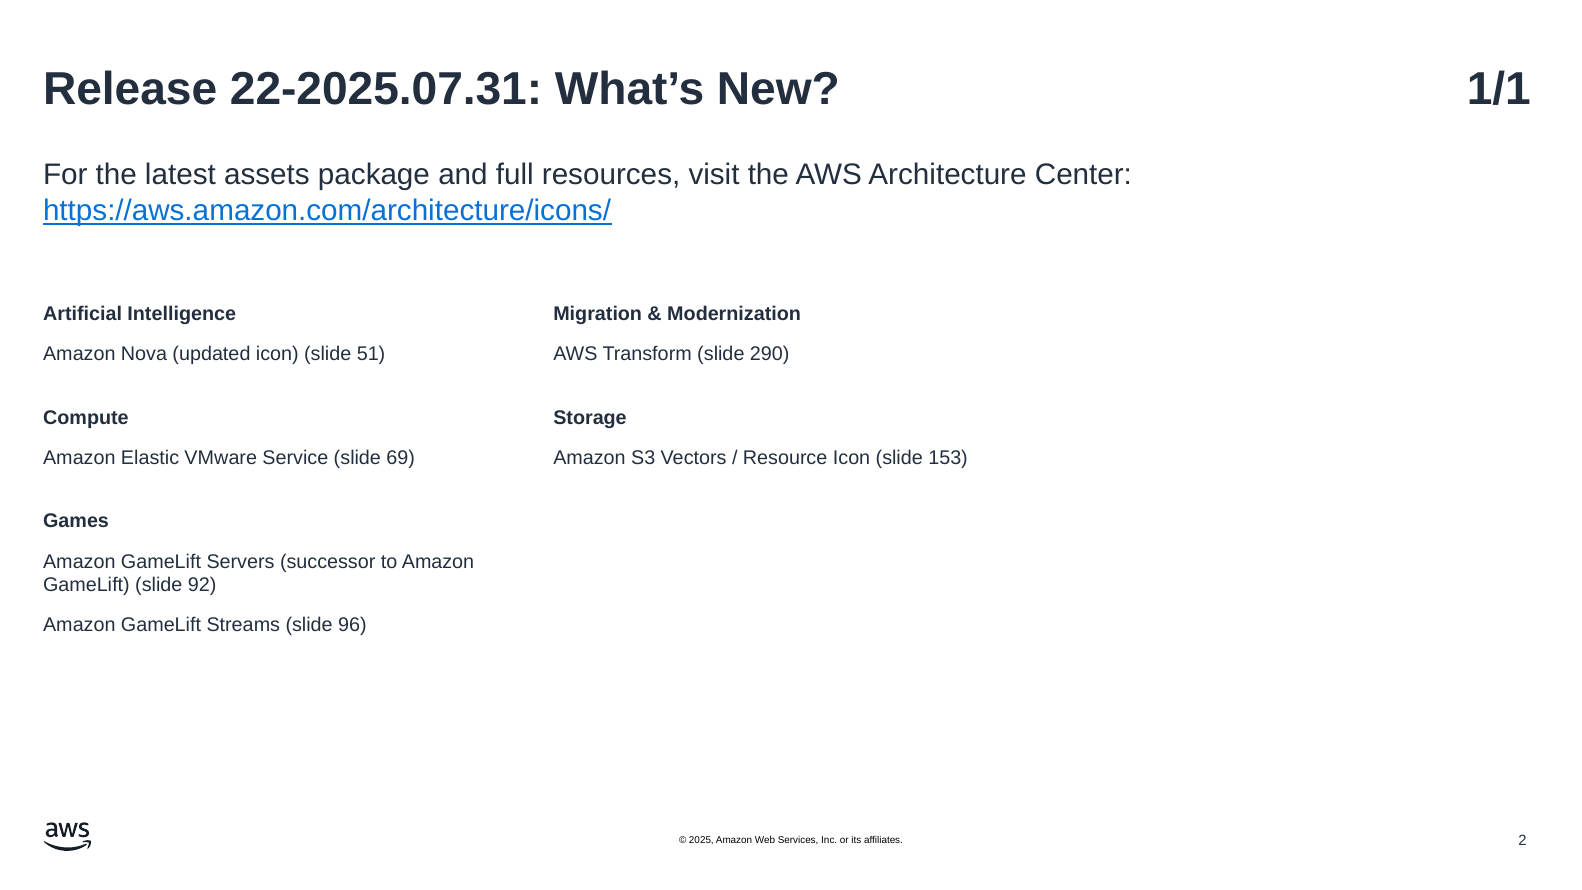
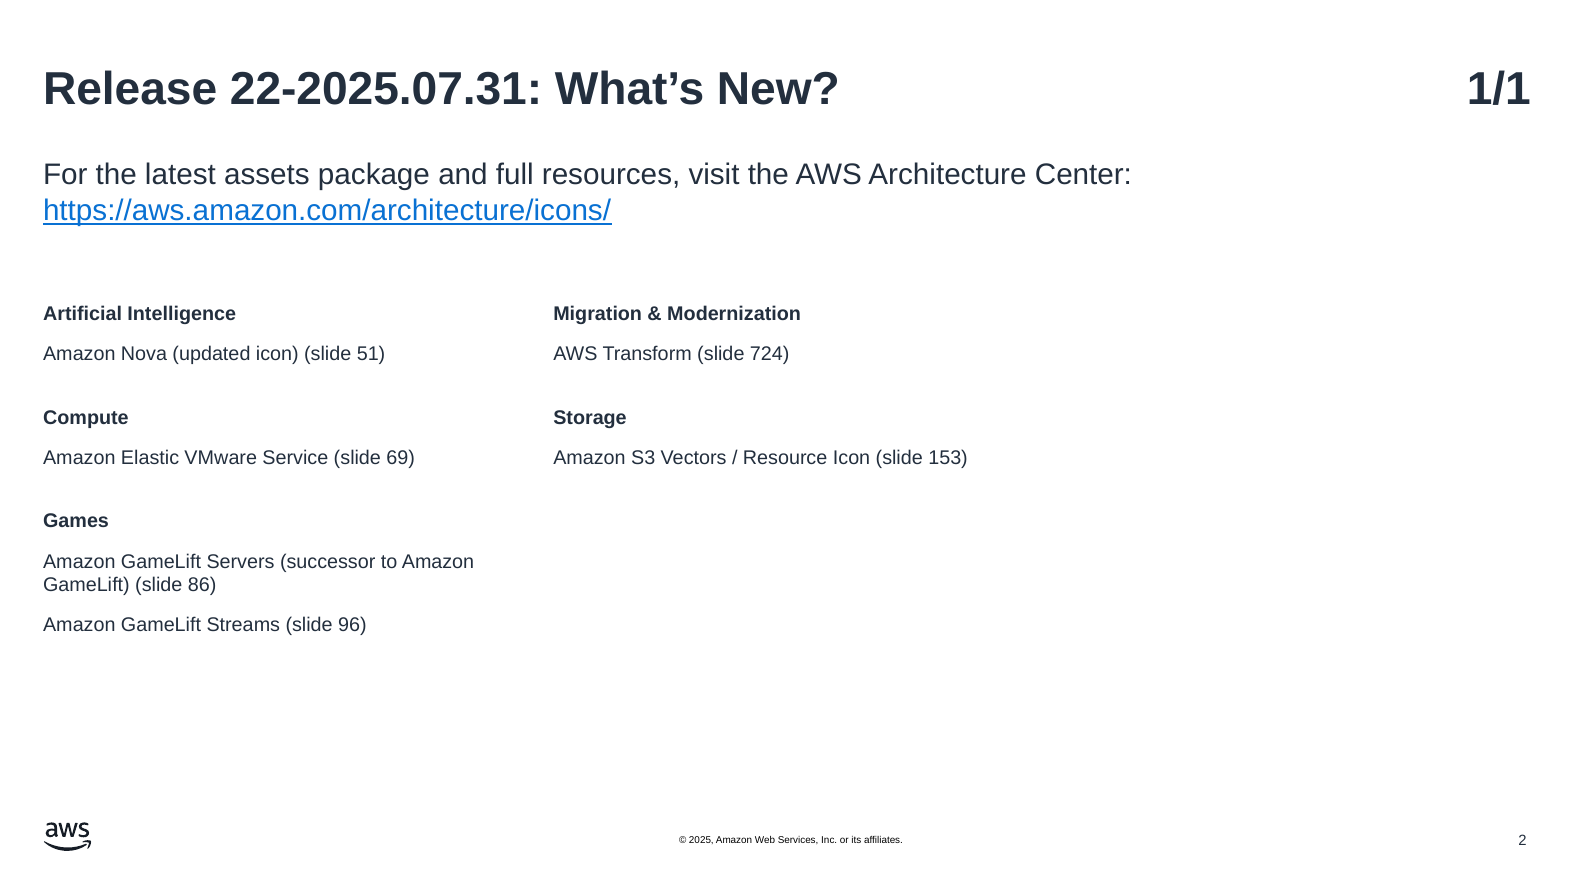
290: 290 -> 724
92: 92 -> 86
